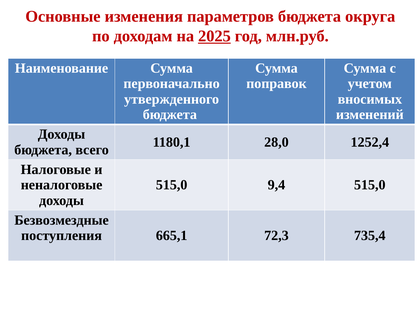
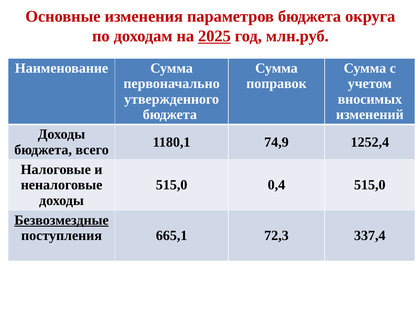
28,0: 28,0 -> 74,9
9,4: 9,4 -> 0,4
Безвозмездные underline: none -> present
735,4: 735,4 -> 337,4
